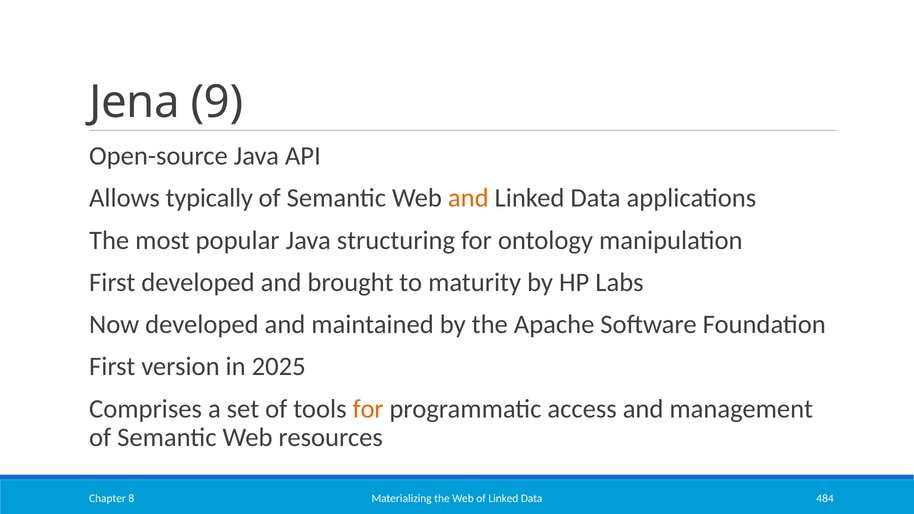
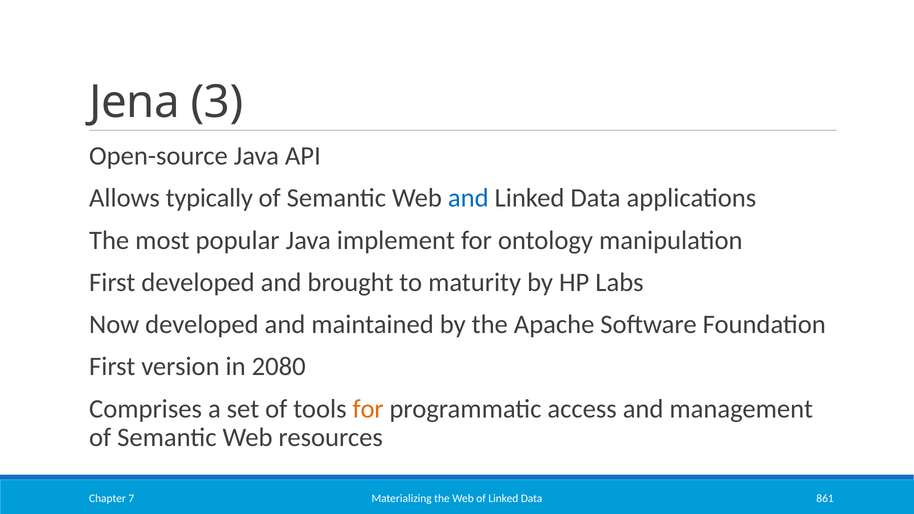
9: 9 -> 3
and at (468, 198) colour: orange -> blue
structuring: structuring -> implement
2025: 2025 -> 2080
484: 484 -> 861
8: 8 -> 7
